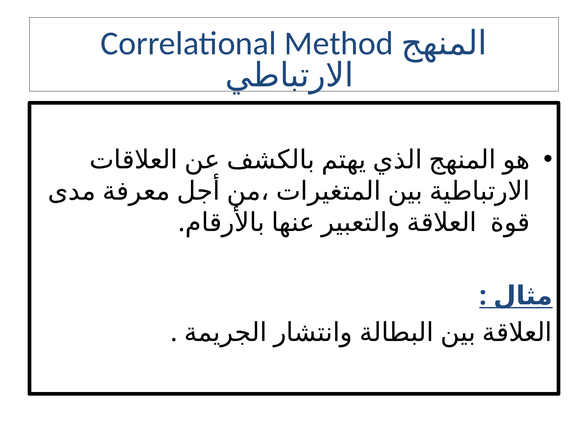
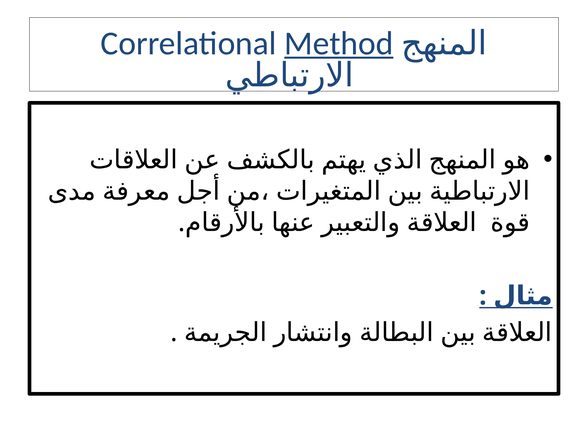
Method underline: none -> present
